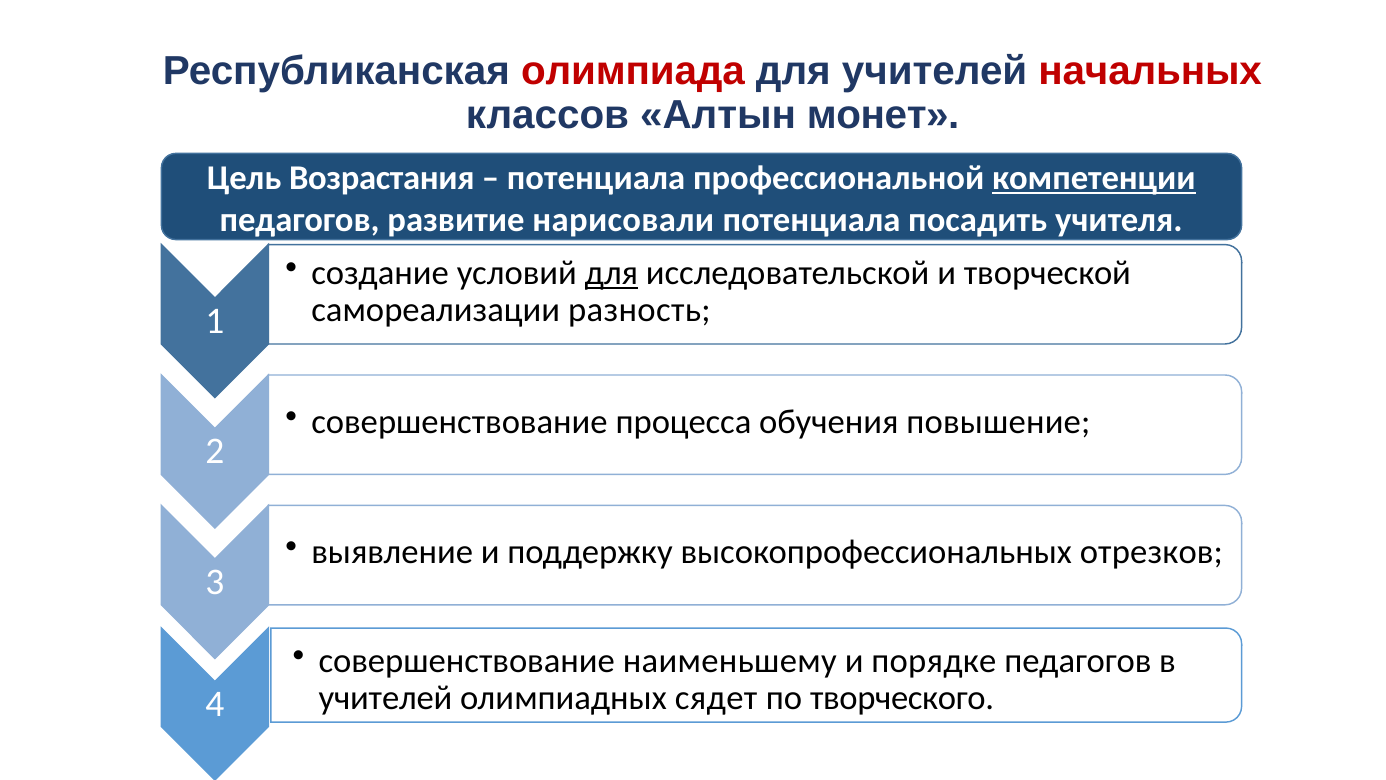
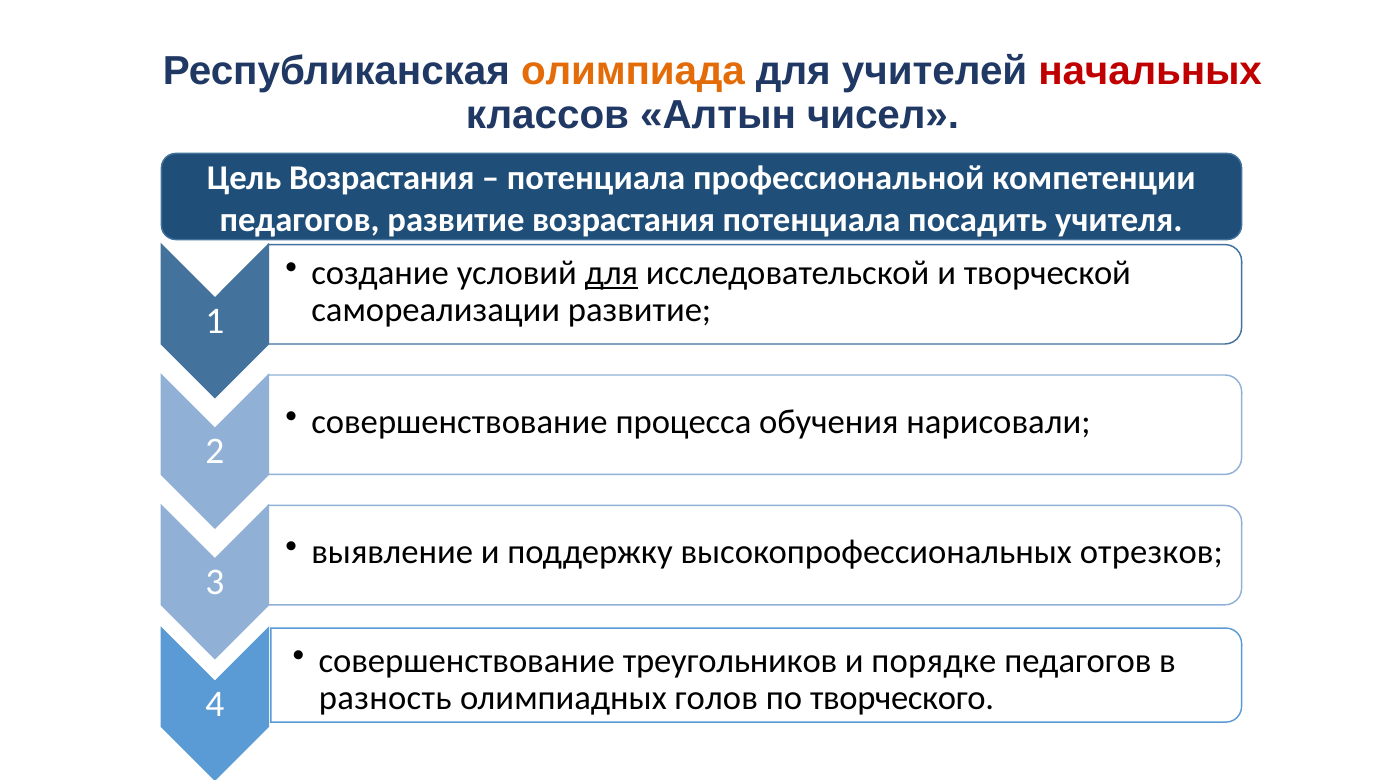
олимпиада colour: red -> orange
монет: монет -> чисел
компетенции underline: present -> none
развитие нарисовали: нарисовали -> возрастания
разность at (639, 310): разность -> развитие
повышение: повышение -> нарисовали
наименьшему: наименьшему -> треугольников
учителей at (385, 698): учителей -> разность
сядет: сядет -> голов
